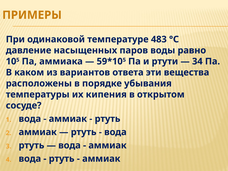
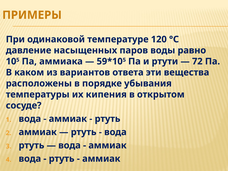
483: 483 -> 120
34: 34 -> 72
